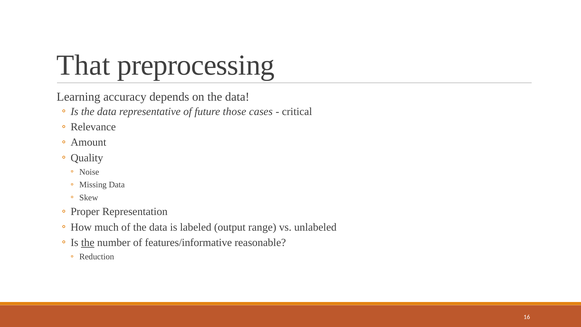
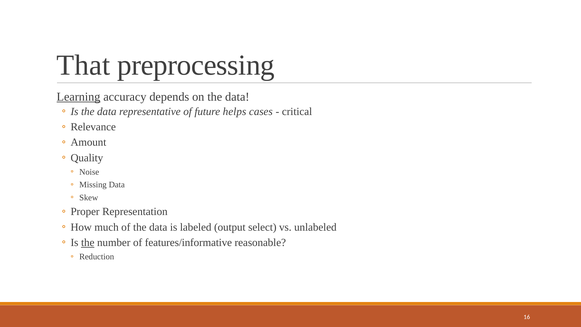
Learning underline: none -> present
those: those -> helps
range: range -> select
